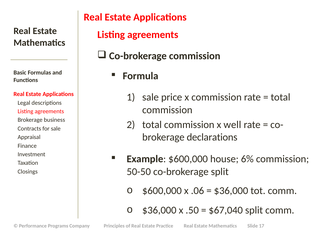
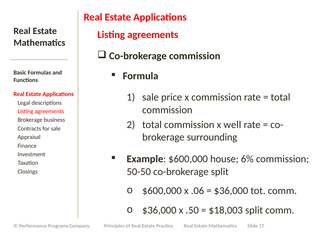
declarations: declarations -> surrounding
$67,040: $67,040 -> $18,003
